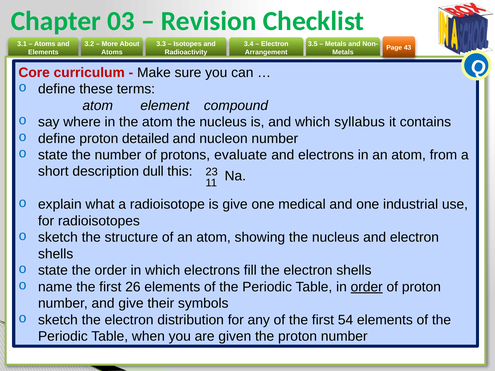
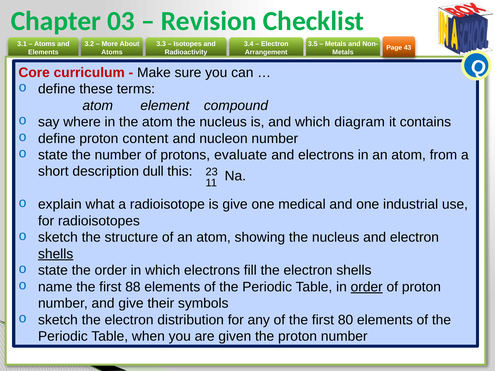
syllabus: syllabus -> diagram
detailed: detailed -> content
shells at (56, 254) underline: none -> present
26: 26 -> 88
54: 54 -> 80
